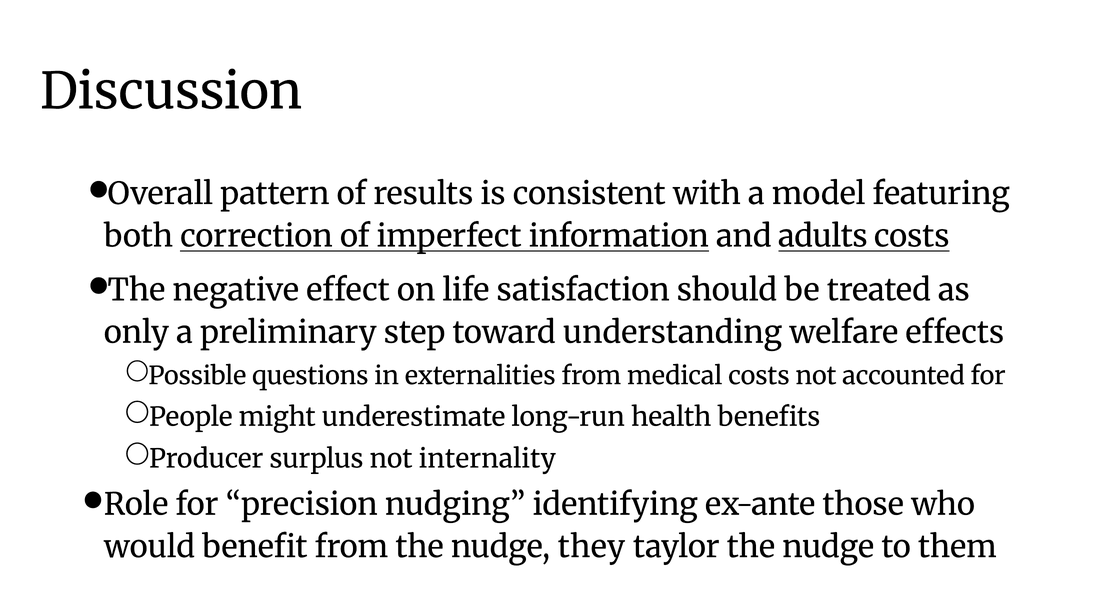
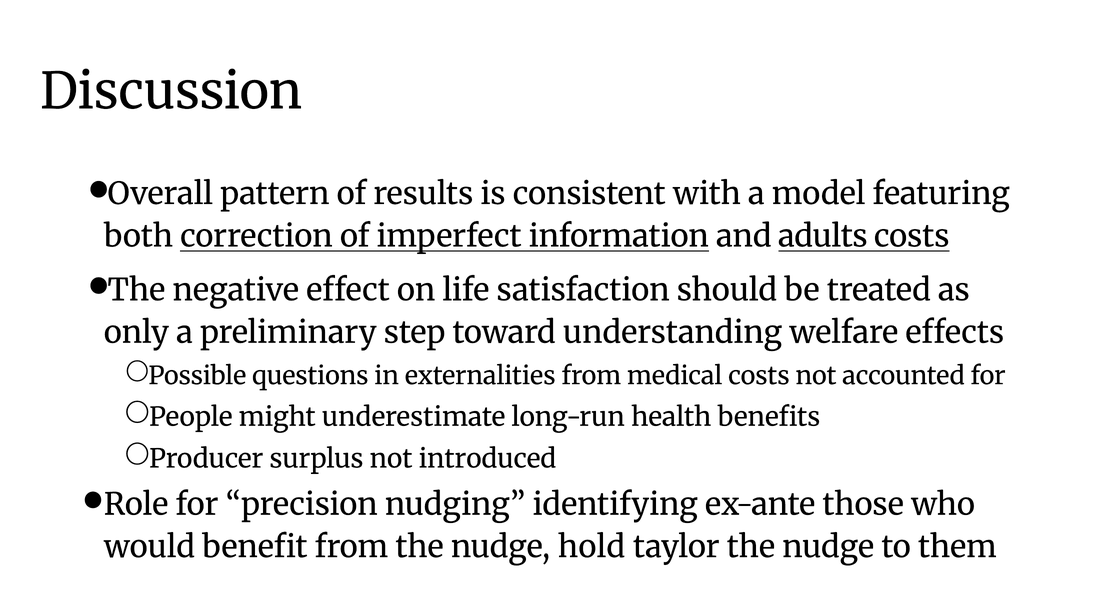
internality: internality -> introduced
they: they -> hold
